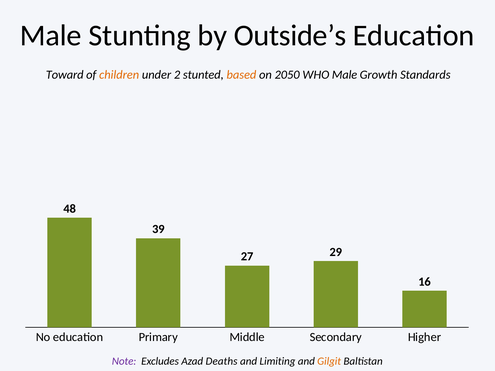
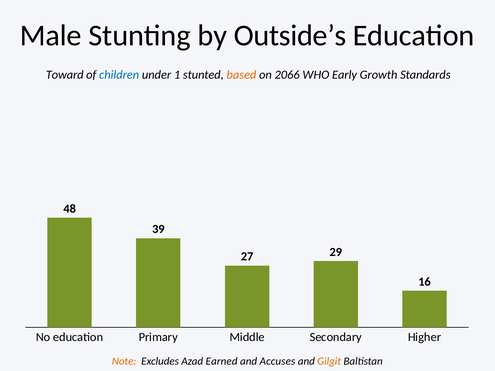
children colour: orange -> blue
2: 2 -> 1
2050: 2050 -> 2066
WHO Male: Male -> Early
Note colour: purple -> orange
Deaths: Deaths -> Earned
Limiting: Limiting -> Accuses
